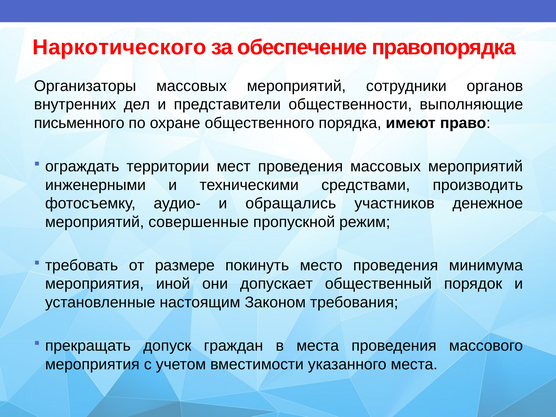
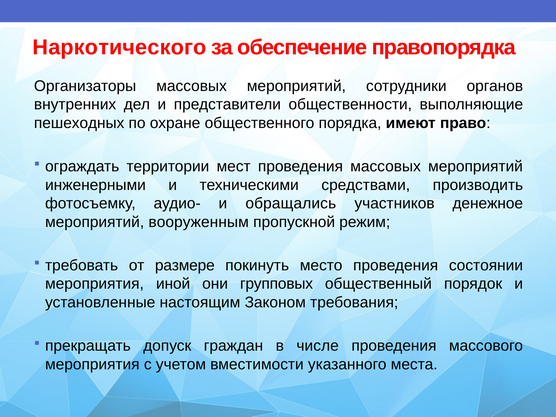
письменного: письменного -> пешеходных
совершенные: совершенные -> вооруженным
минимума: минимума -> состоянии
допускает: допускает -> групповых
в места: места -> числе
